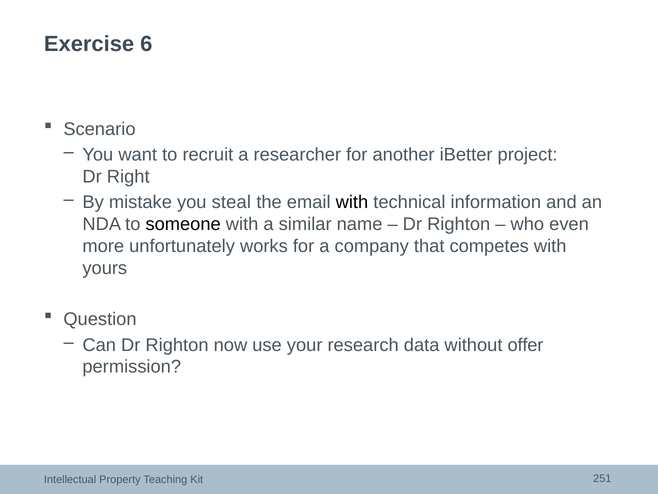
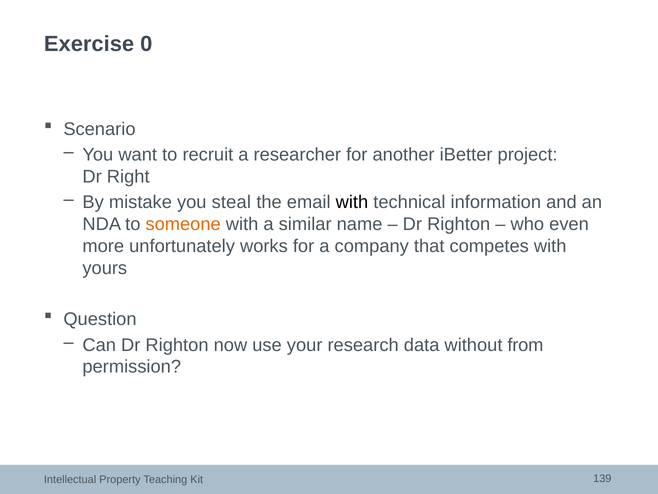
6: 6 -> 0
someone colour: black -> orange
offer: offer -> from
251: 251 -> 139
